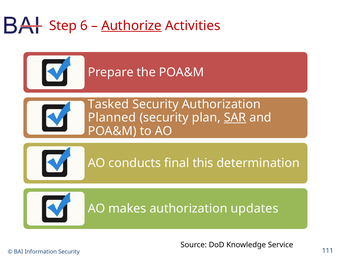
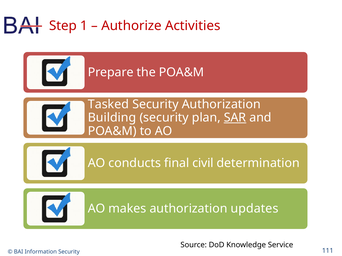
6: 6 -> 1
Authorize underline: present -> none
Planned: Planned -> Building
this: this -> civil
